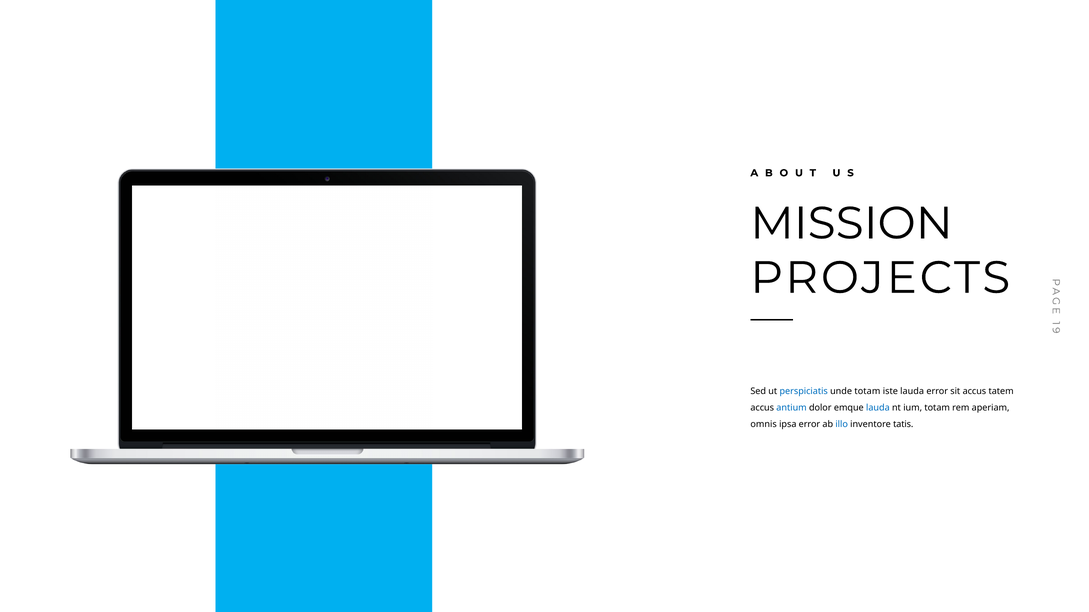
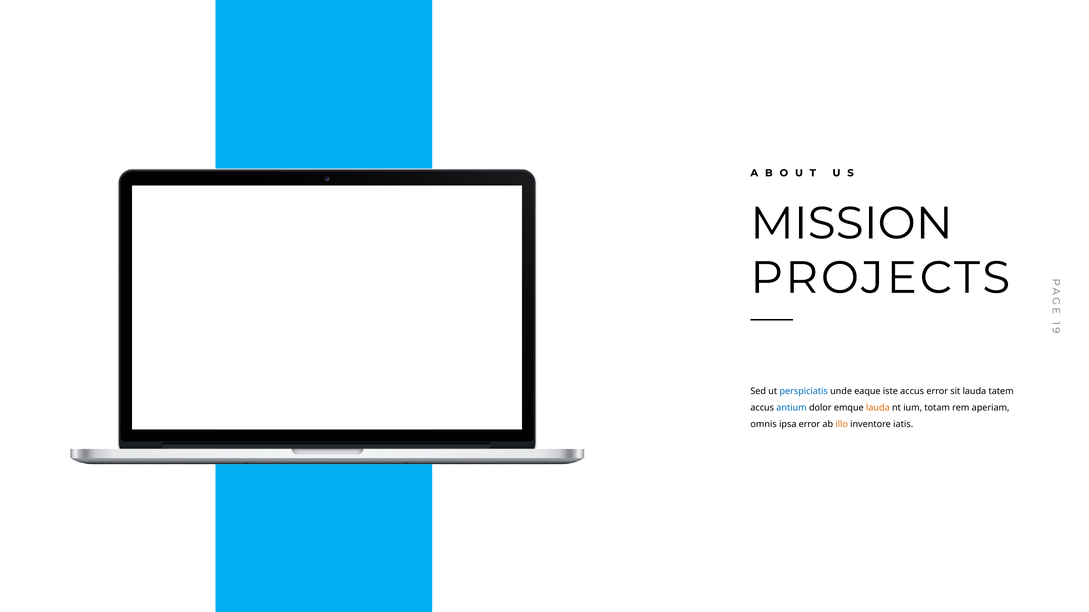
unde totam: totam -> eaque
iste lauda: lauda -> accus
sit accus: accus -> lauda
lauda at (878, 408) colour: blue -> orange
illo colour: blue -> orange
tatis: tatis -> iatis
